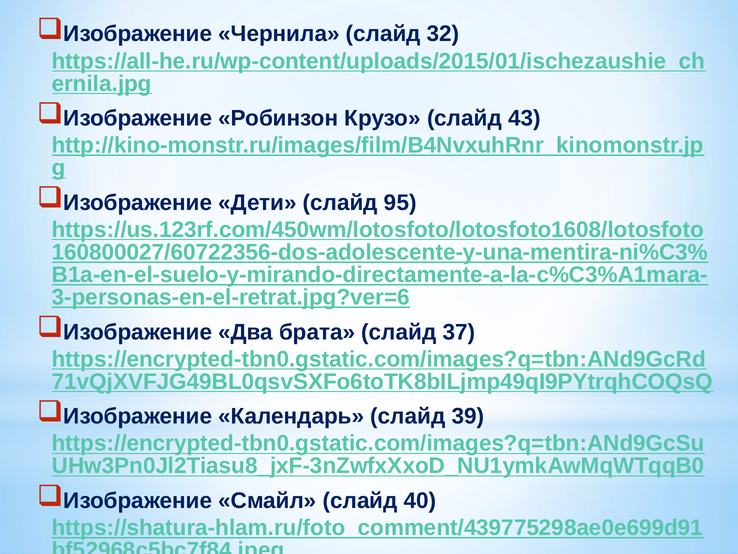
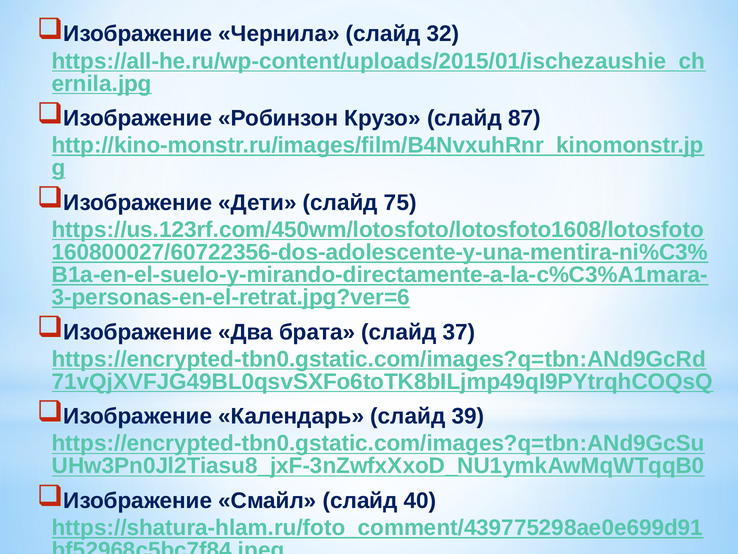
43: 43 -> 87
95: 95 -> 75
